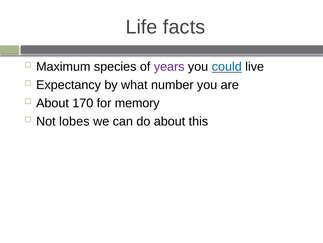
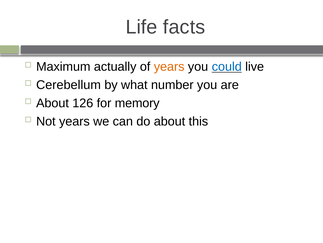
species: species -> actually
years at (169, 67) colour: purple -> orange
Expectancy: Expectancy -> Cerebellum
170: 170 -> 126
Not lobes: lobes -> years
